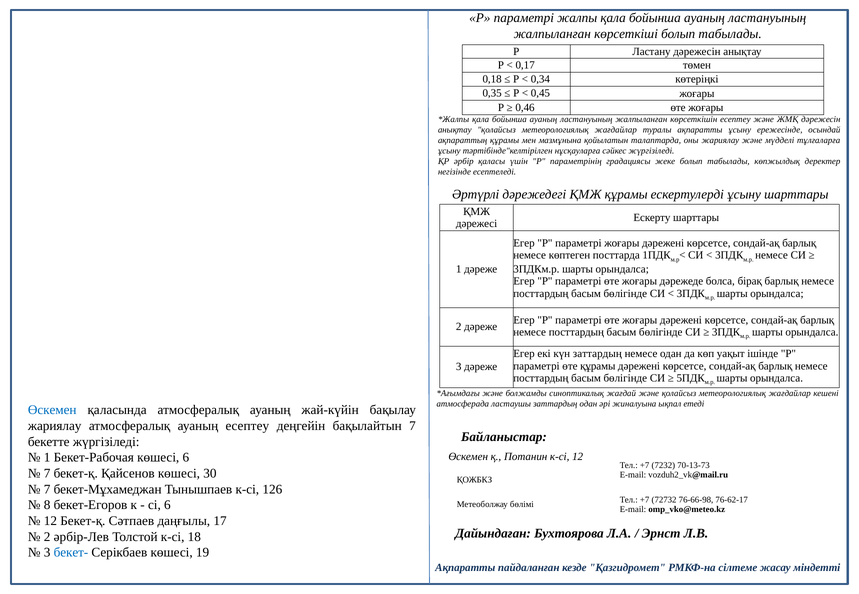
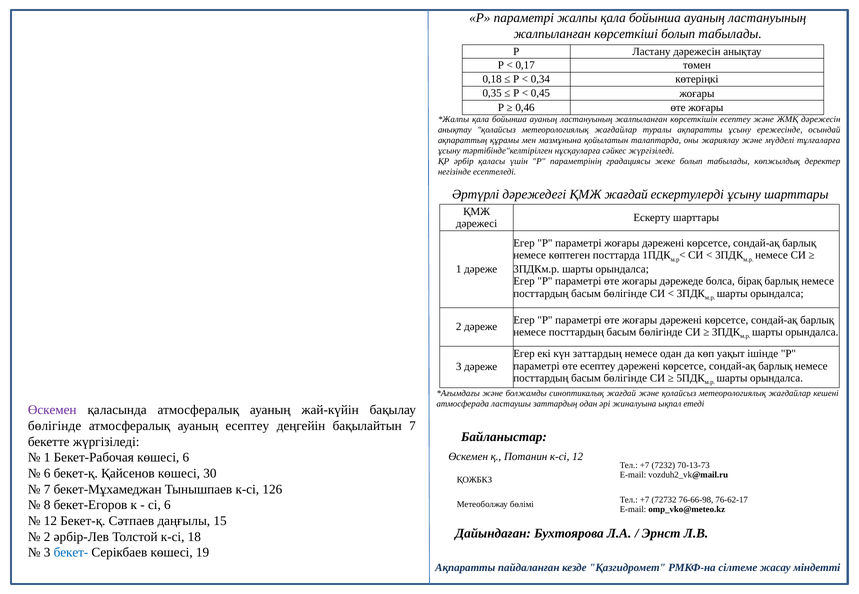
ҚМЖ құрамы: құрамы -> жағдай
өте құрамы: құрамы -> есептеу
Өскемен at (52, 411) colour: blue -> purple
жариялау at (55, 426): жариялау -> бөлігінде
7 at (47, 474): 7 -> 6
17: 17 -> 15
